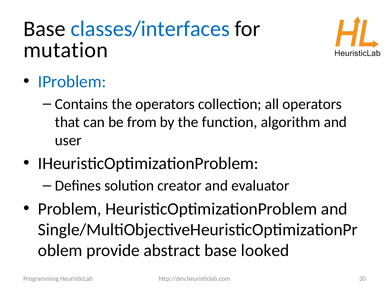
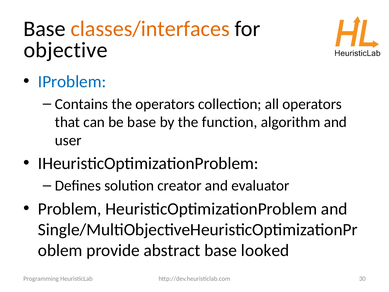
classes/interfaces colour: blue -> orange
mutation: mutation -> objective
be from: from -> base
